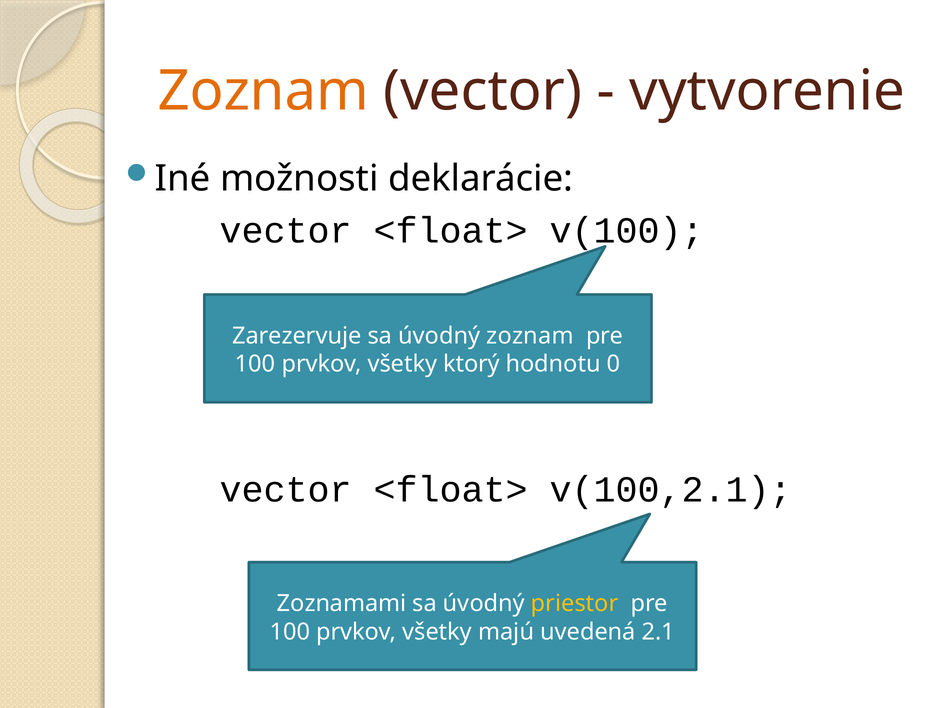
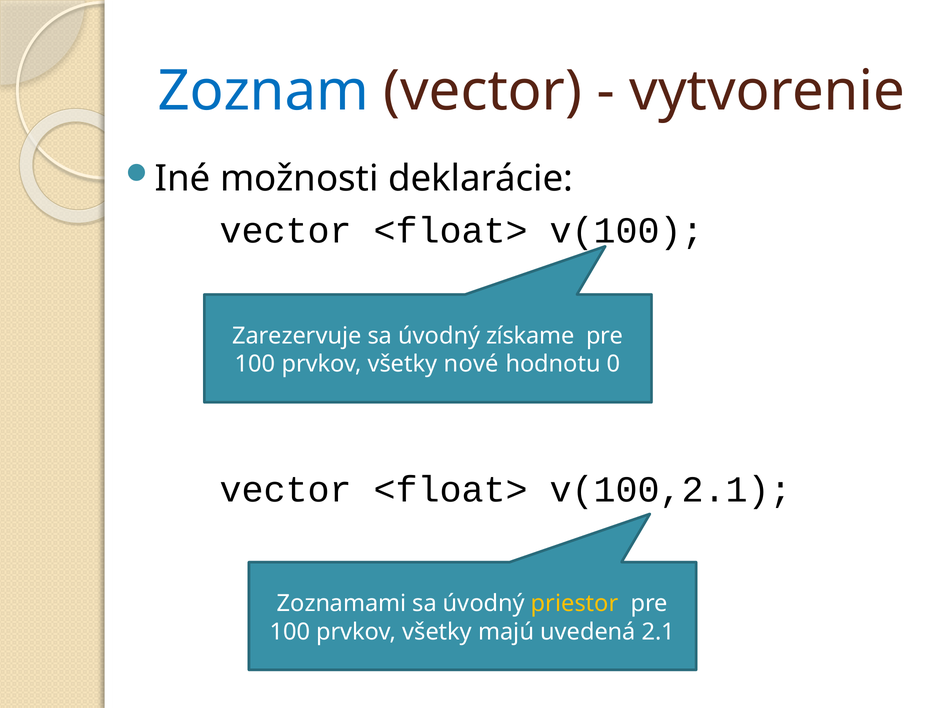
Zoznam at (263, 91) colour: orange -> blue
úvodný zoznam: zoznam -> získame
ktorý: ktorý -> nové
